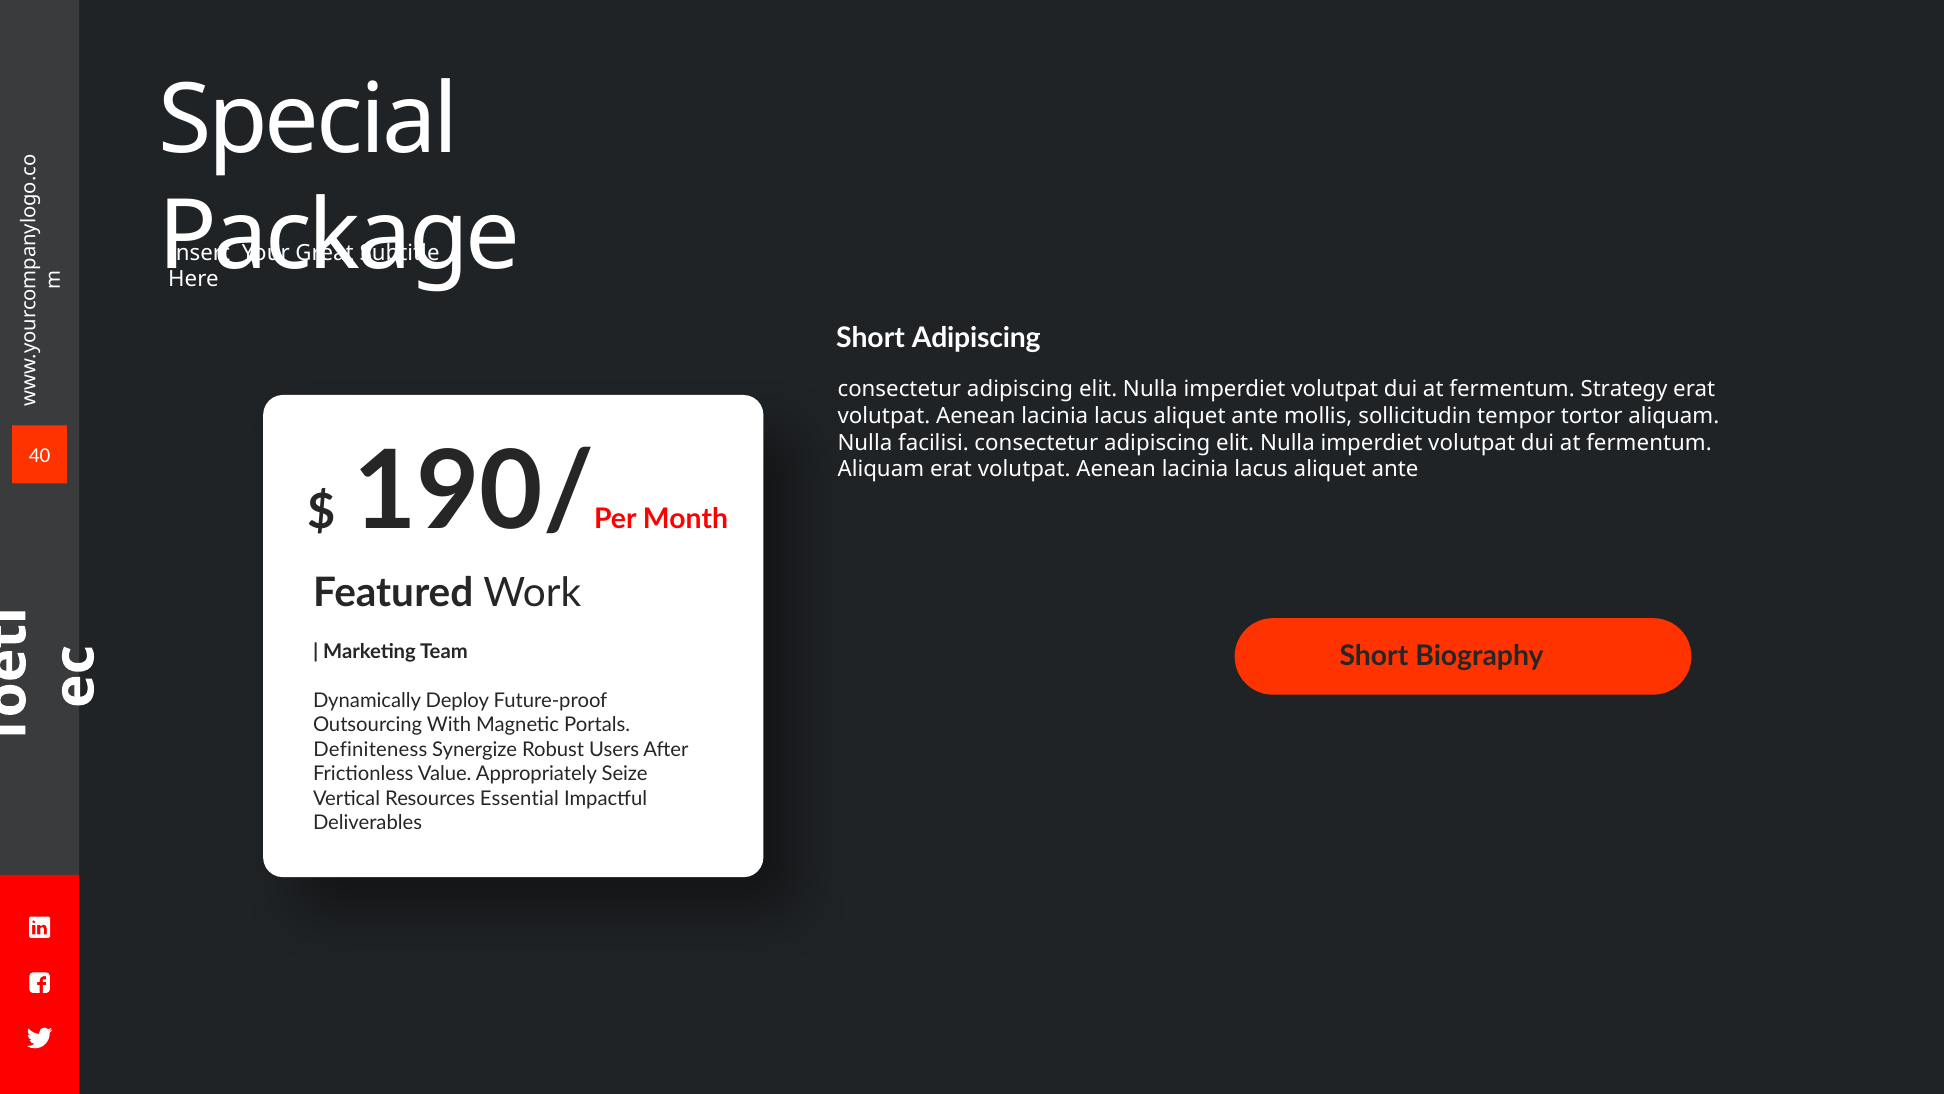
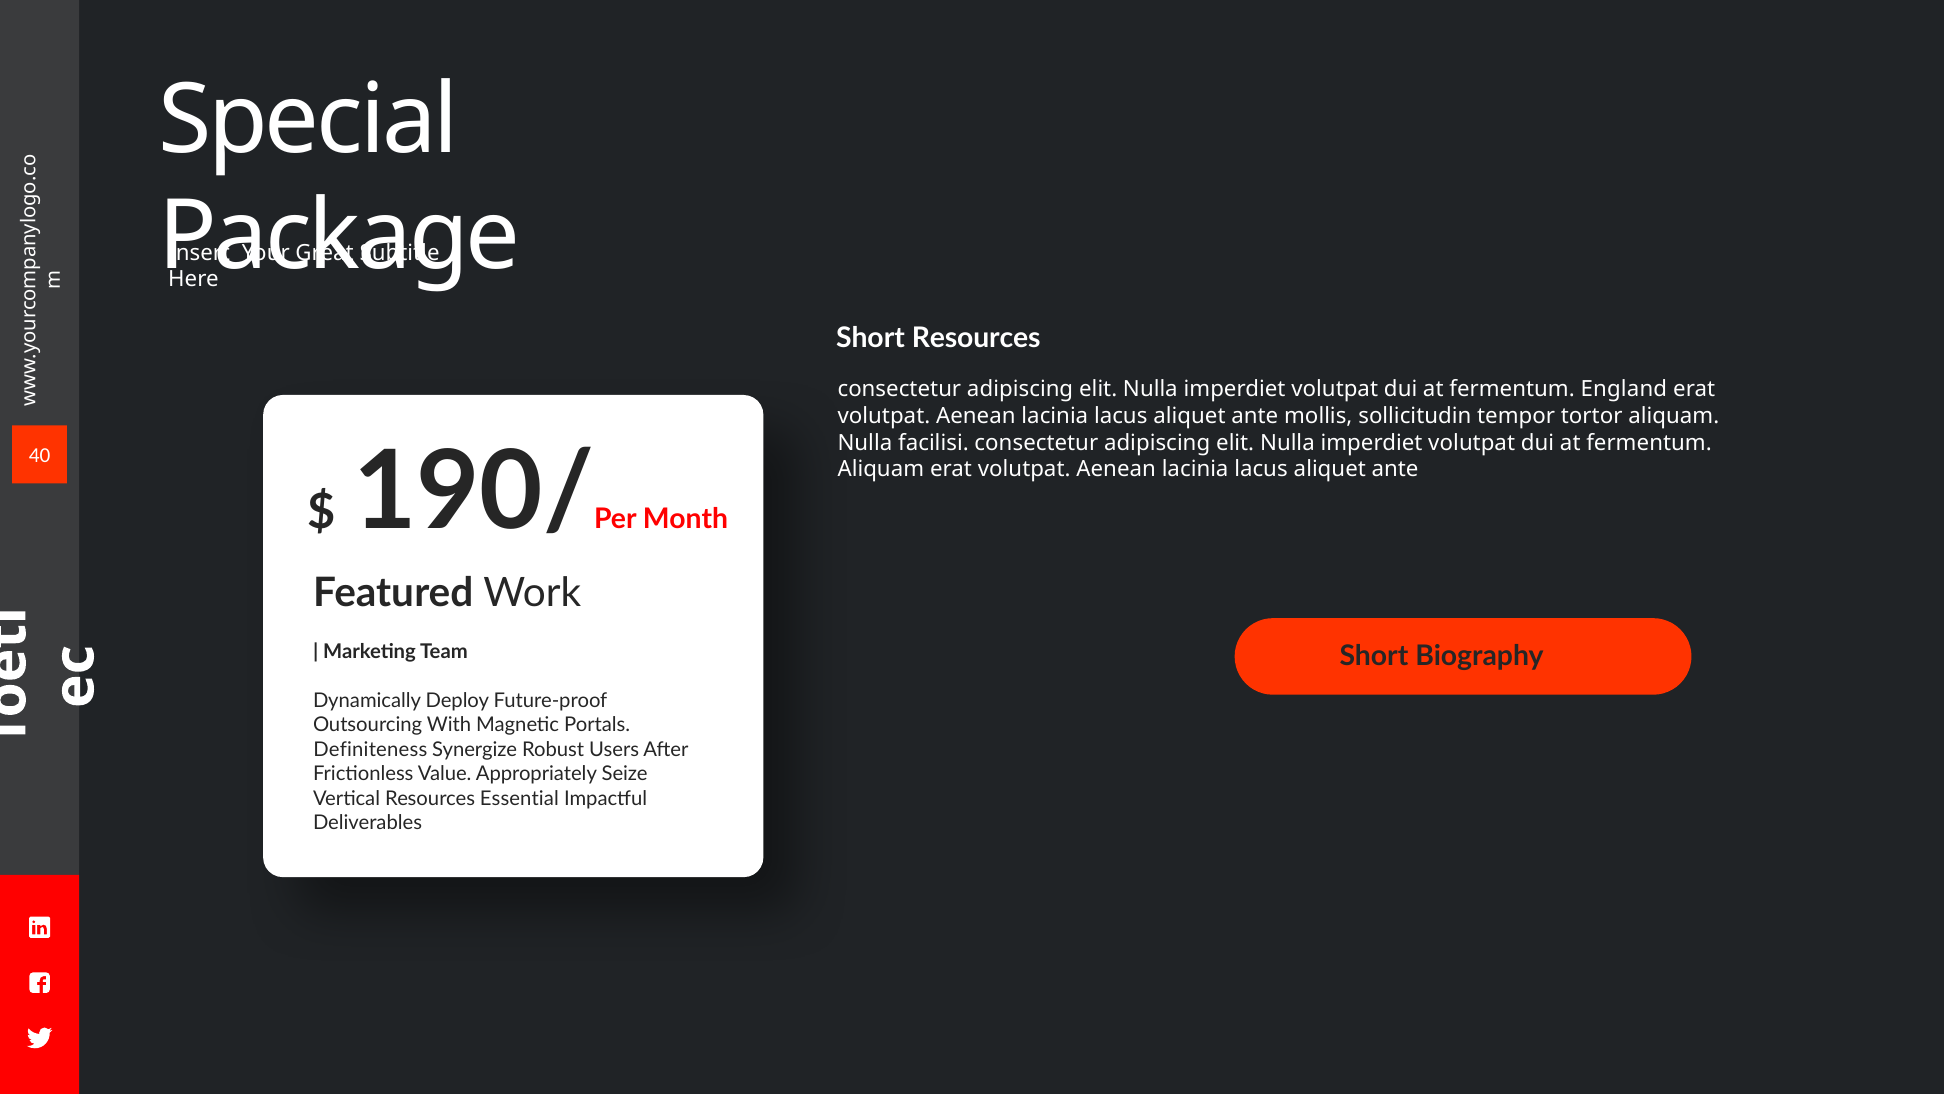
Short Adipiscing: Adipiscing -> Resources
Strategy: Strategy -> England
